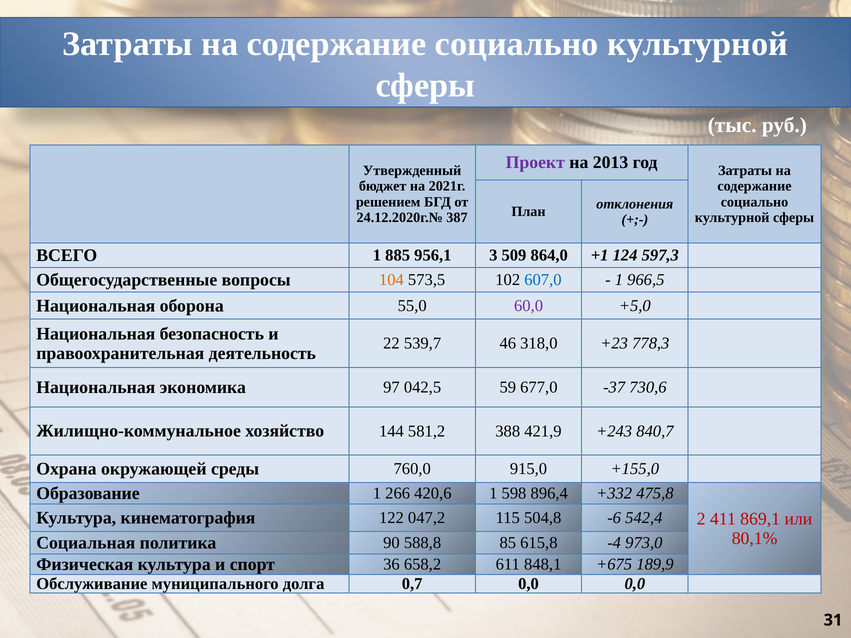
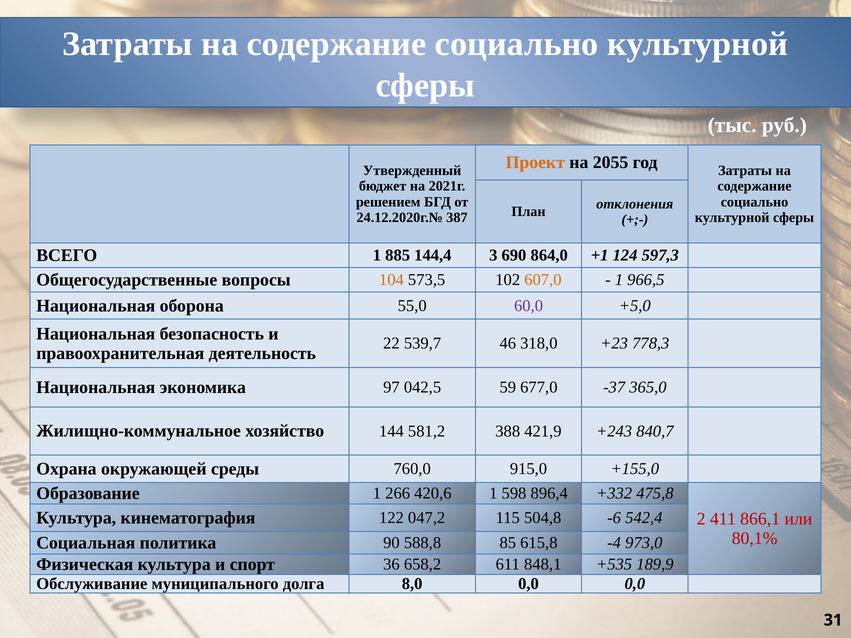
Проект colour: purple -> orange
2013: 2013 -> 2055
956,1: 956,1 -> 144,4
509: 509 -> 690
607,0 colour: blue -> orange
730,6: 730,6 -> 365,0
869,1: 869,1 -> 866,1
+675: +675 -> +535
0,7: 0,7 -> 8,0
